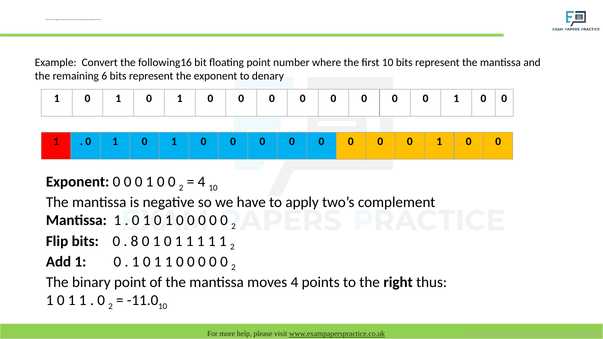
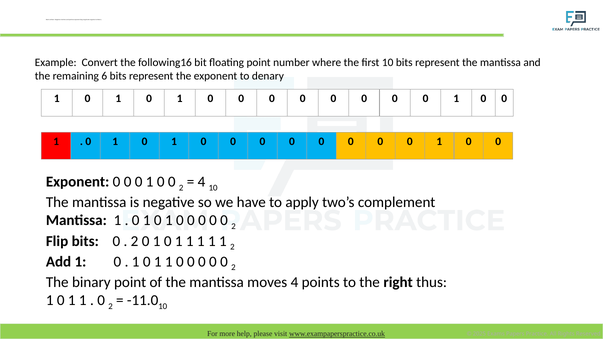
8 at (135, 241): 8 -> 2
